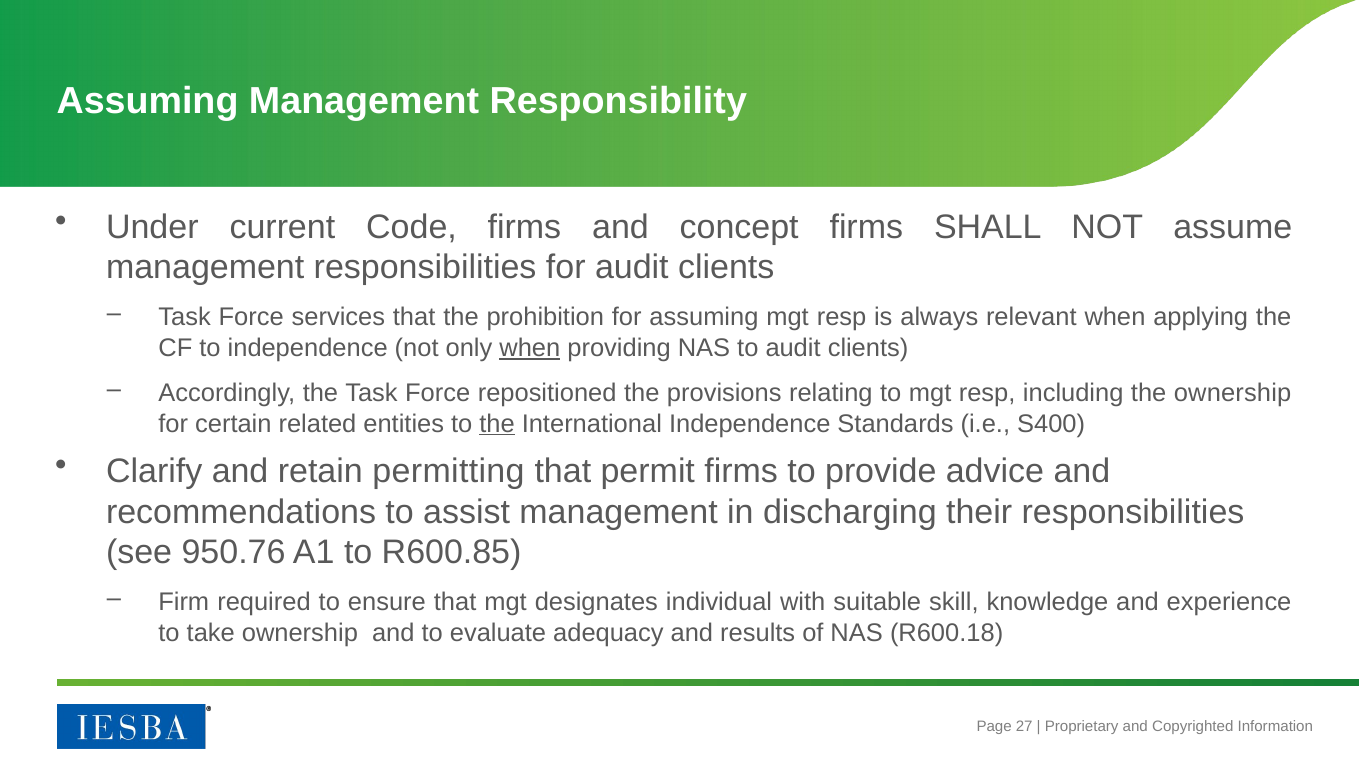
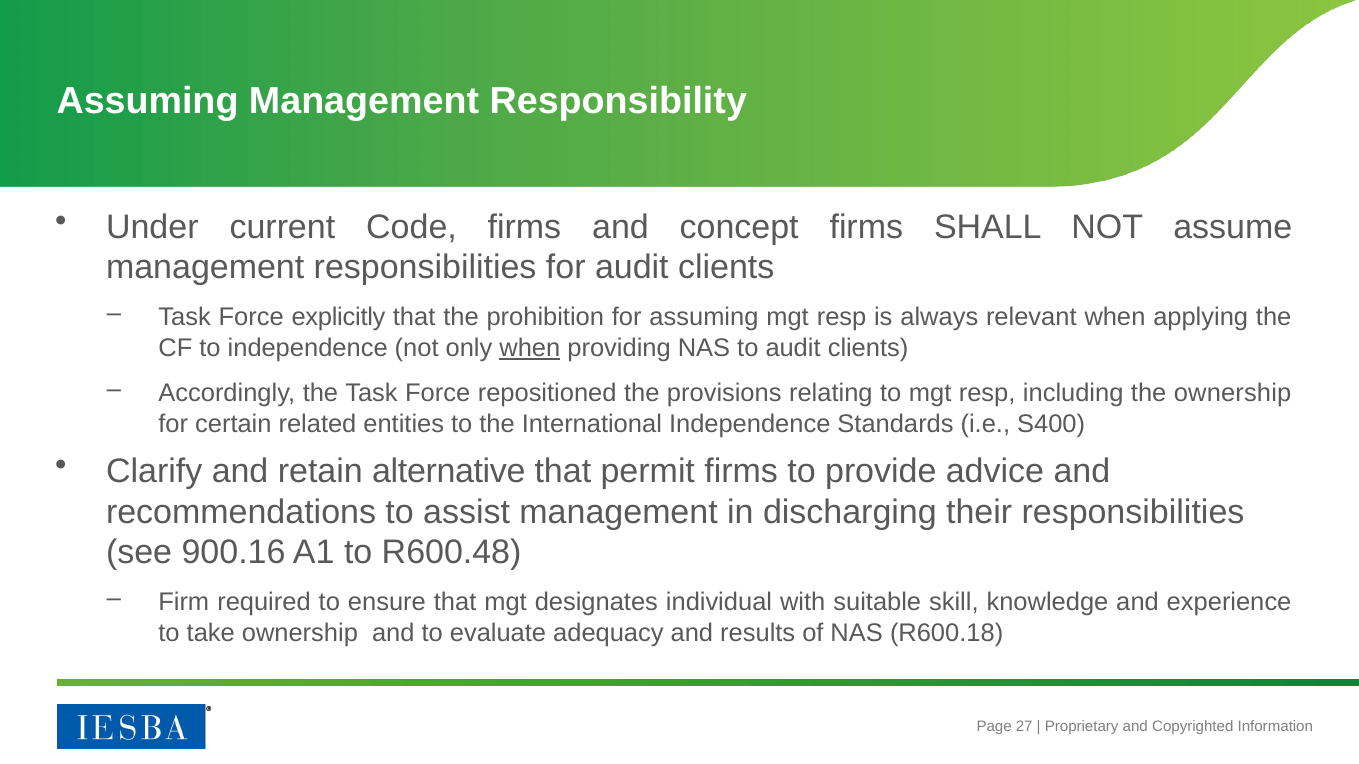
services: services -> explicitly
the at (497, 424) underline: present -> none
permitting: permitting -> alternative
950.76: 950.76 -> 900.16
R600.85: R600.85 -> R600.48
